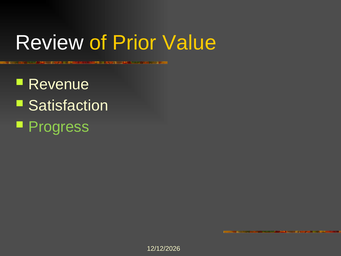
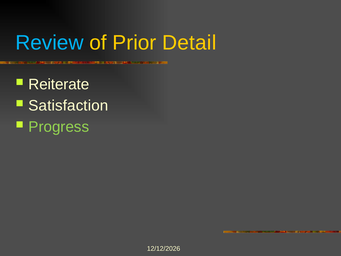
Review colour: white -> light blue
Value: Value -> Detail
Revenue: Revenue -> Reiterate
